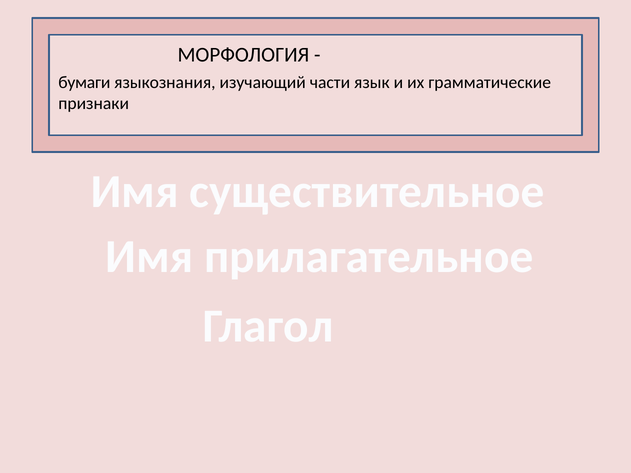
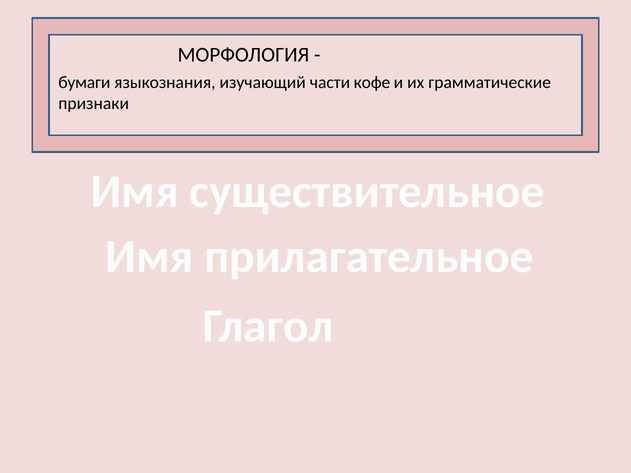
язык: язык -> кофе
